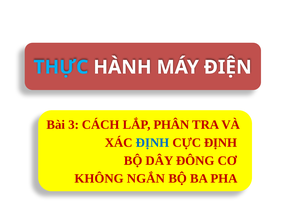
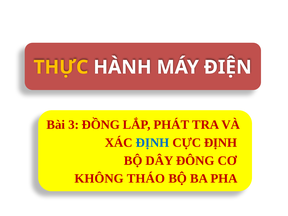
THỰC colour: light blue -> yellow
CÁCH: CÁCH -> ĐỒNG
PHÂN: PHÂN -> PHÁT
NGẮN: NGẮN -> THÁO
